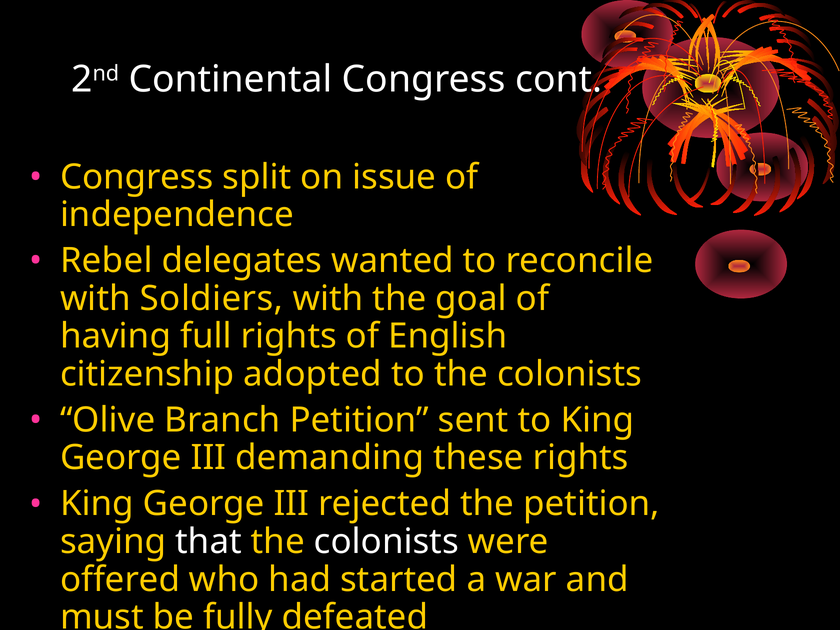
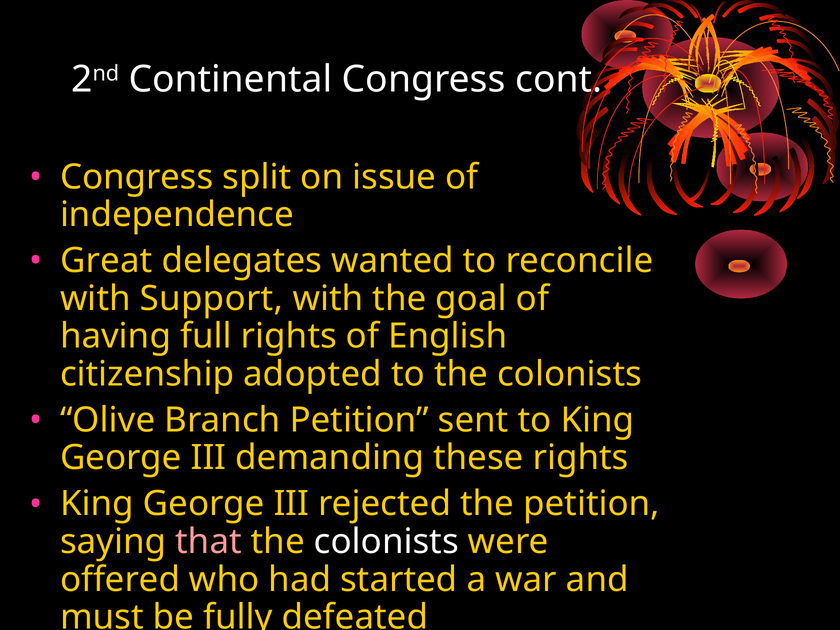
Rebel: Rebel -> Great
Soldiers: Soldiers -> Support
that colour: white -> pink
